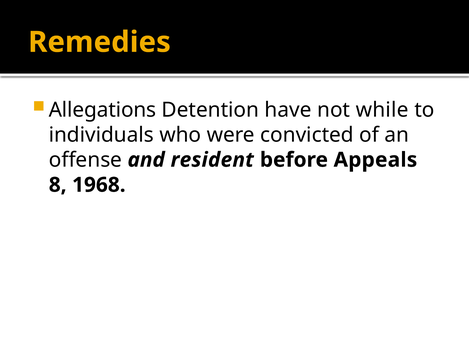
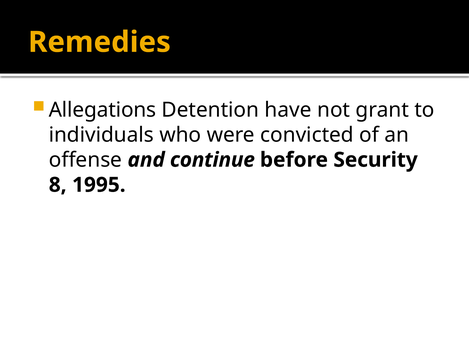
while: while -> grant
resident: resident -> continue
Appeals: Appeals -> Security
1968: 1968 -> 1995
